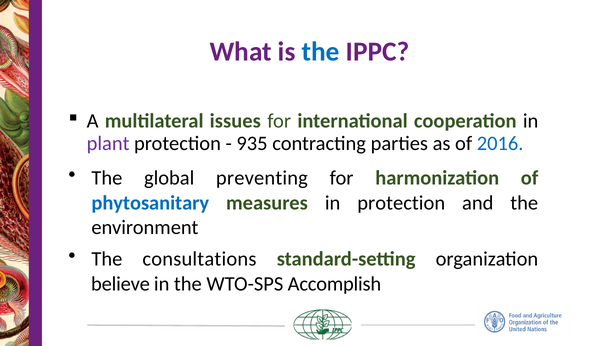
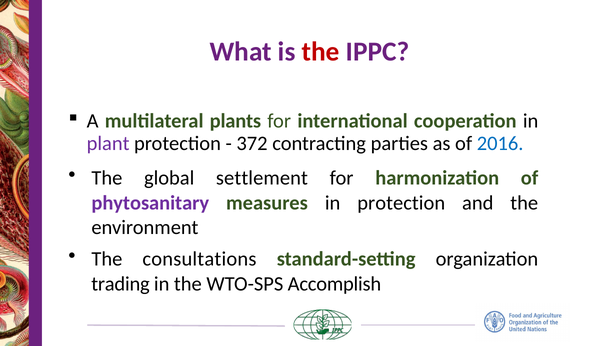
the at (321, 52) colour: blue -> red
issues: issues -> plants
935: 935 -> 372
preventing: preventing -> settlement
phytosanitary colour: blue -> purple
believe: believe -> trading
